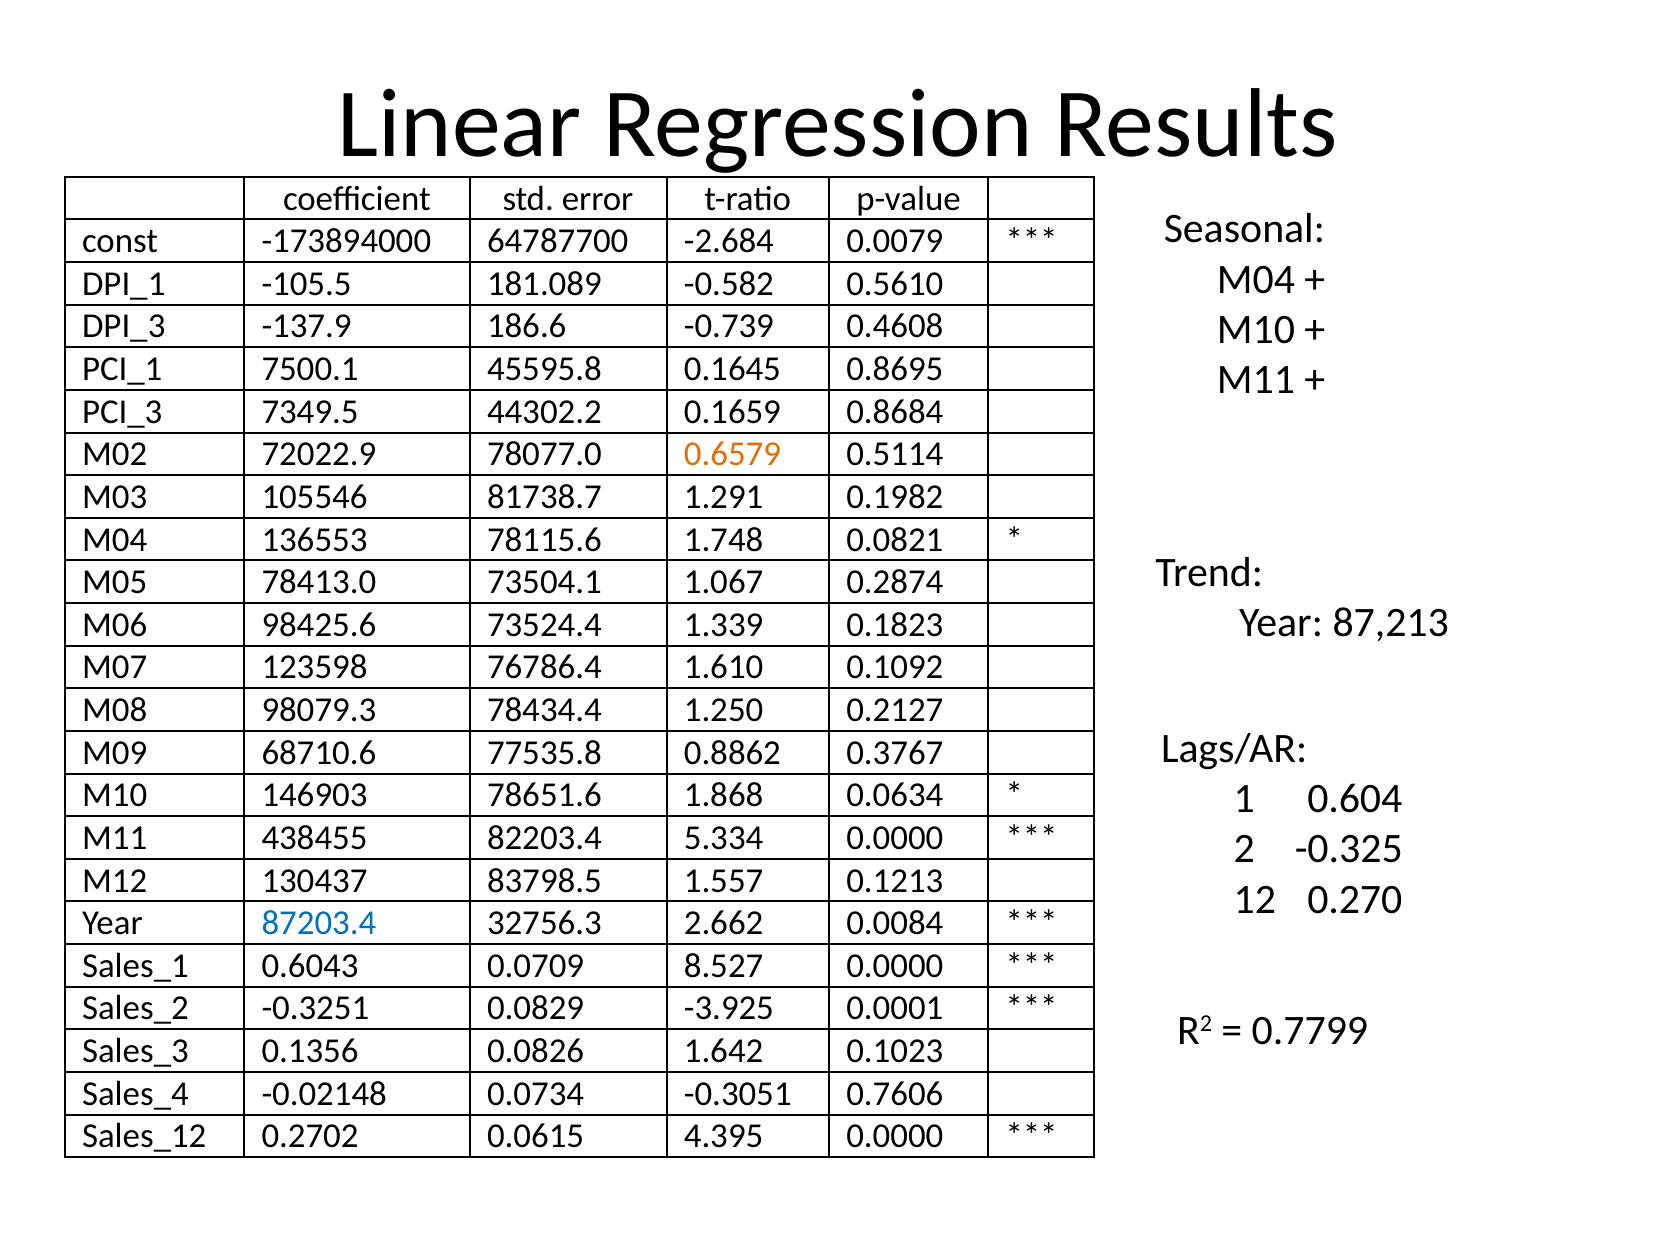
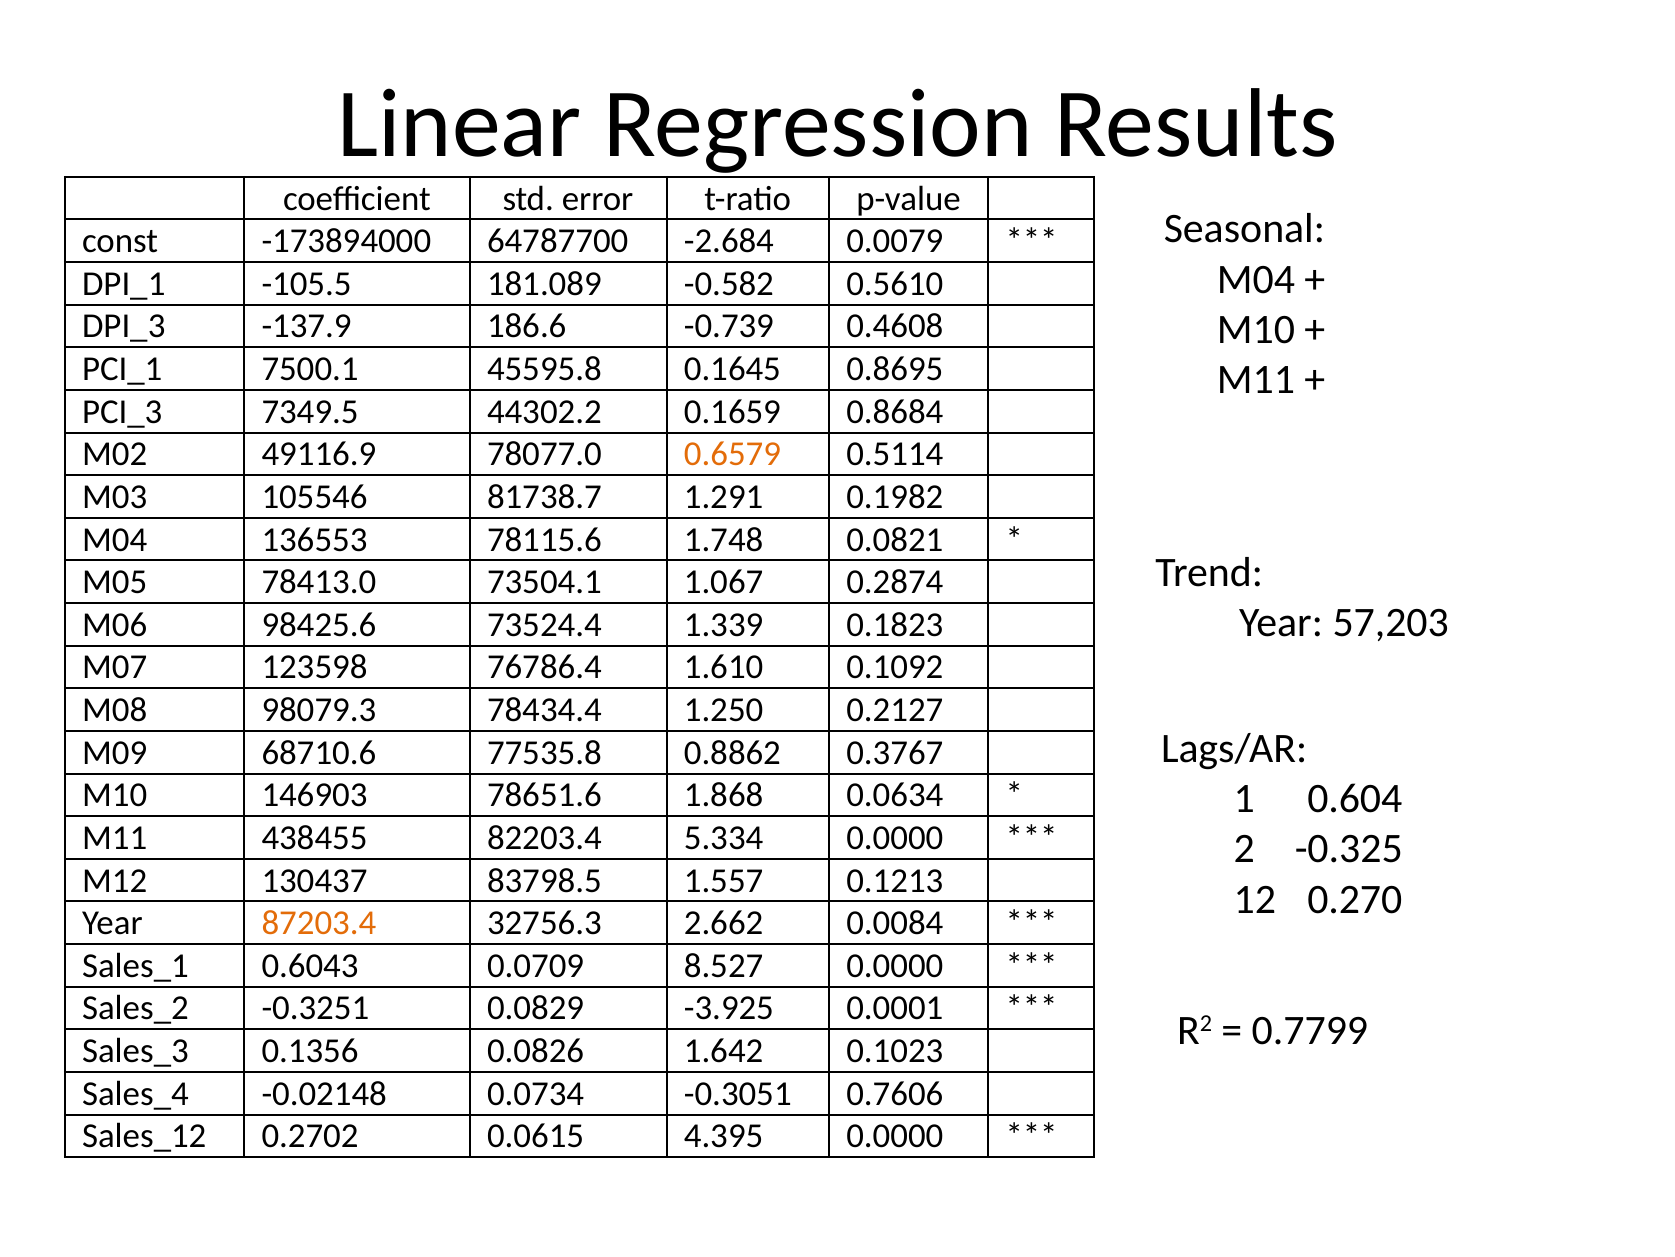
72022.9: 72022.9 -> 49116.9
87,213: 87,213 -> 57,203
87203.4 colour: blue -> orange
